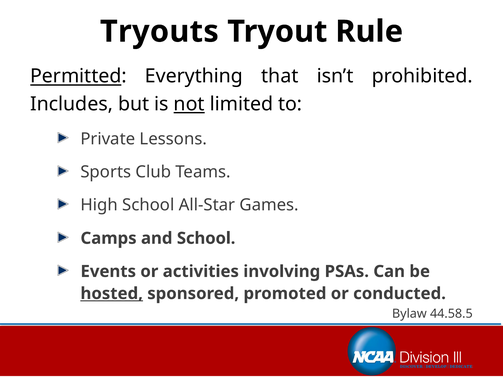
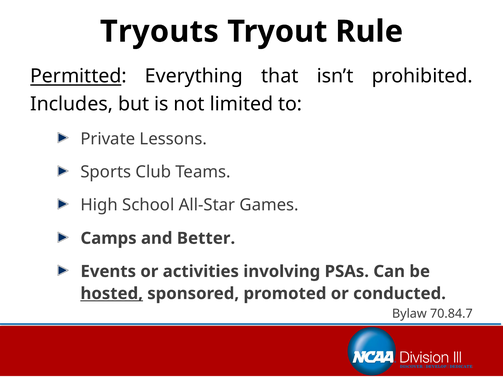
not underline: present -> none
and School: School -> Better
44.58.5: 44.58.5 -> 70.84.7
